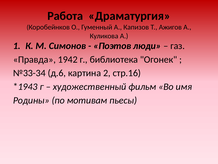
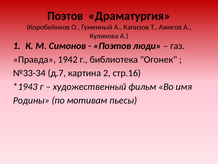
Работа at (65, 16): Работа -> Поэтов
д.6: д.6 -> д.7
